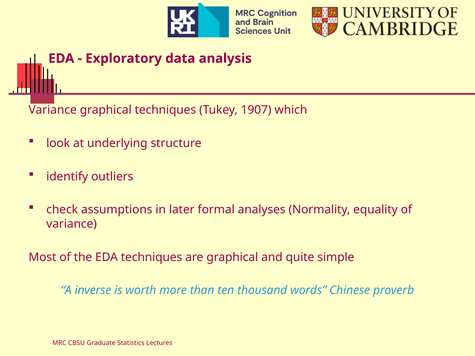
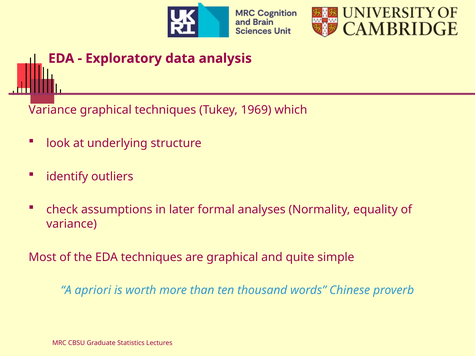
1907: 1907 -> 1969
inverse: inverse -> apriori
